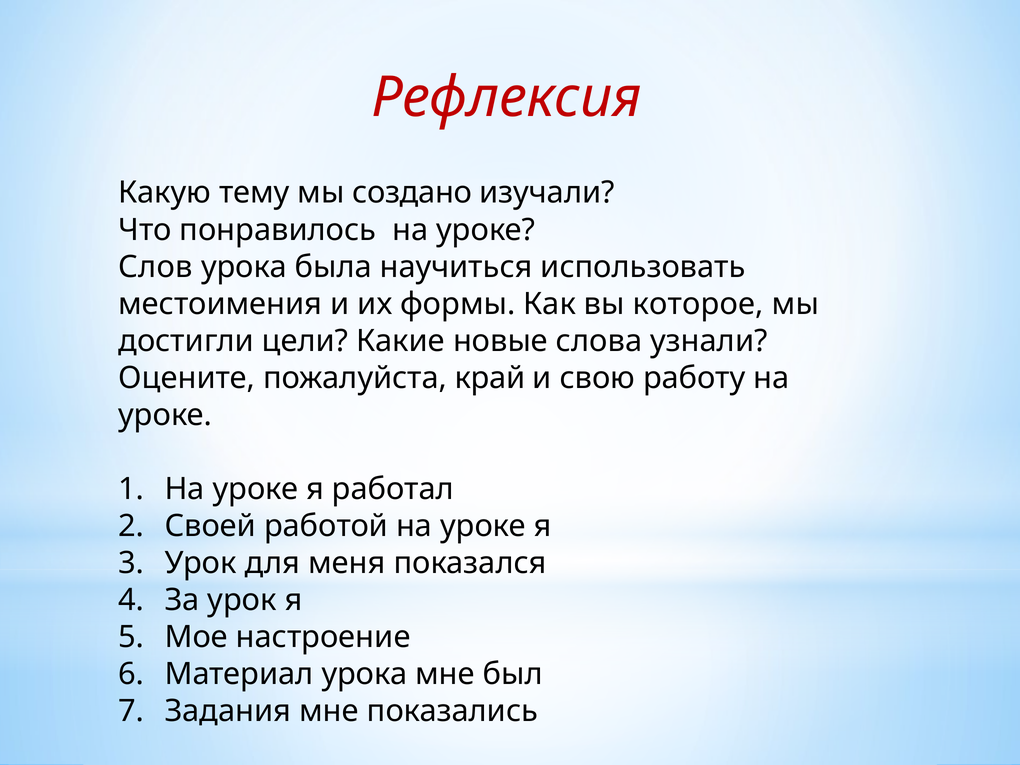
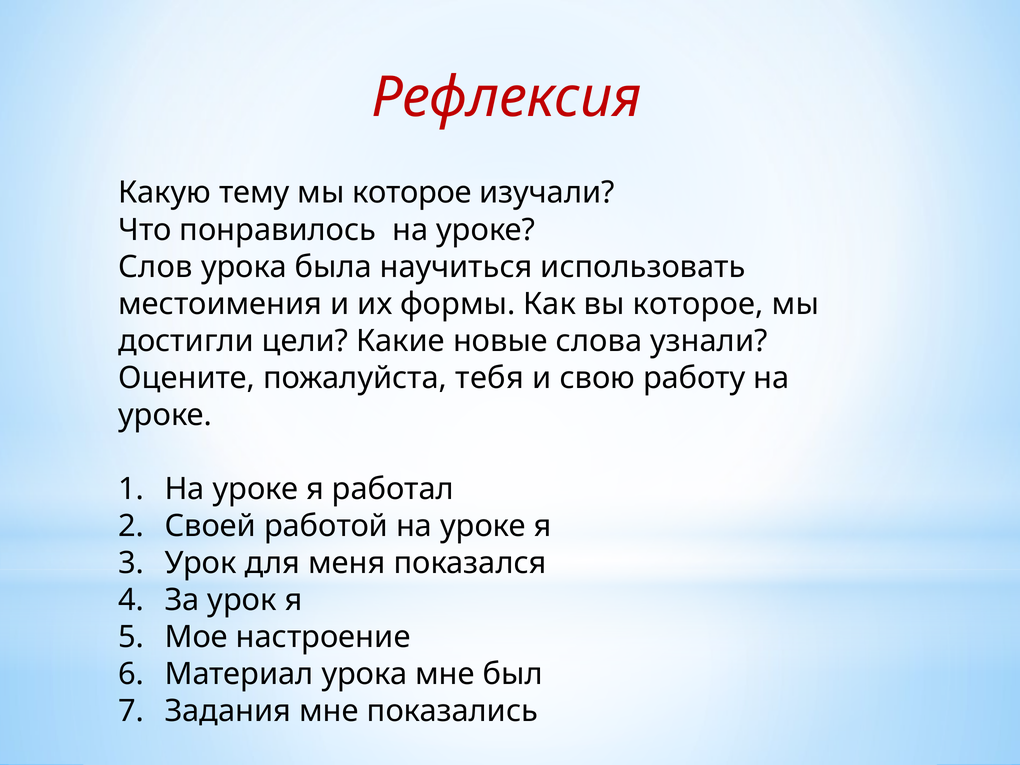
мы создано: создано -> которое
край: край -> тебя
